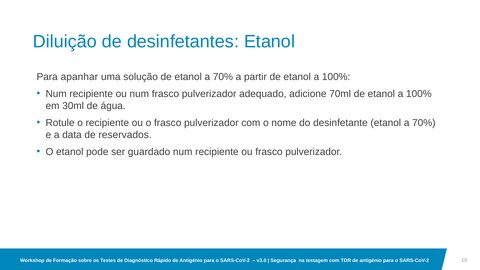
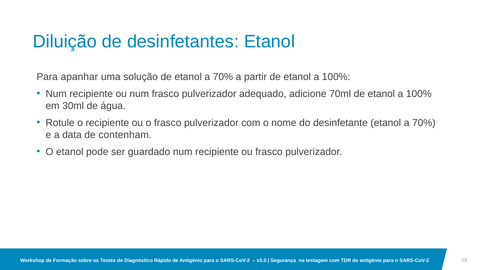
reservados: reservados -> contenham
